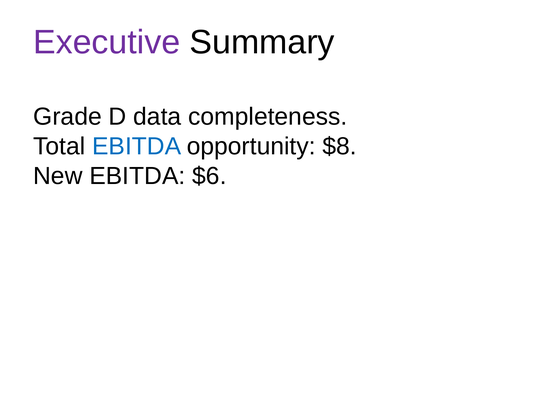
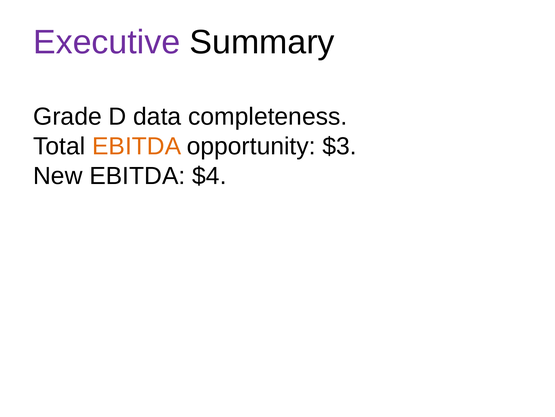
EBITDA at (137, 146) colour: blue -> orange
$8: $8 -> $3
$6: $6 -> $4
